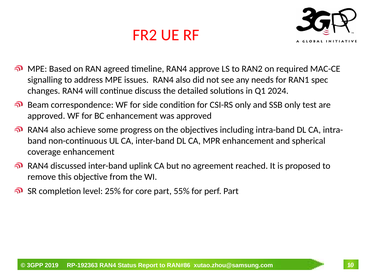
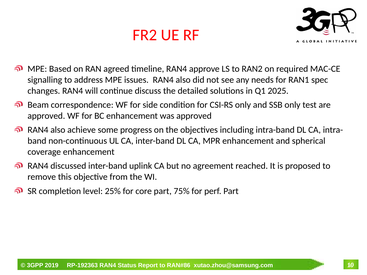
2024: 2024 -> 2025
55%: 55% -> 75%
